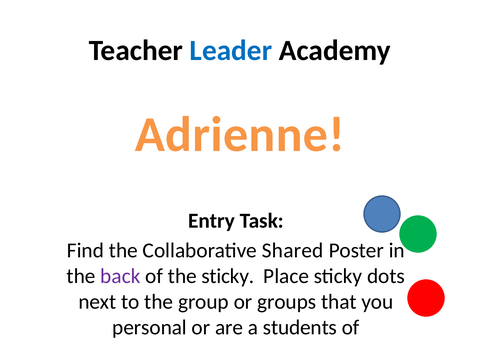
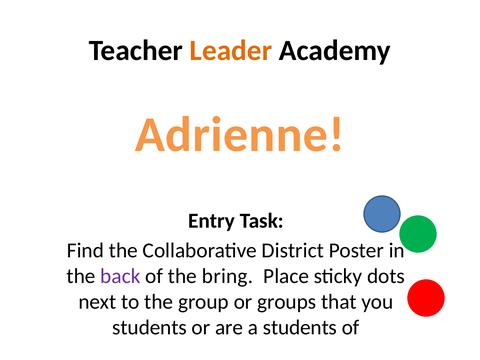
Leader colour: blue -> orange
Shared: Shared -> District
the sticky: sticky -> bring
personal at (150, 327): personal -> students
